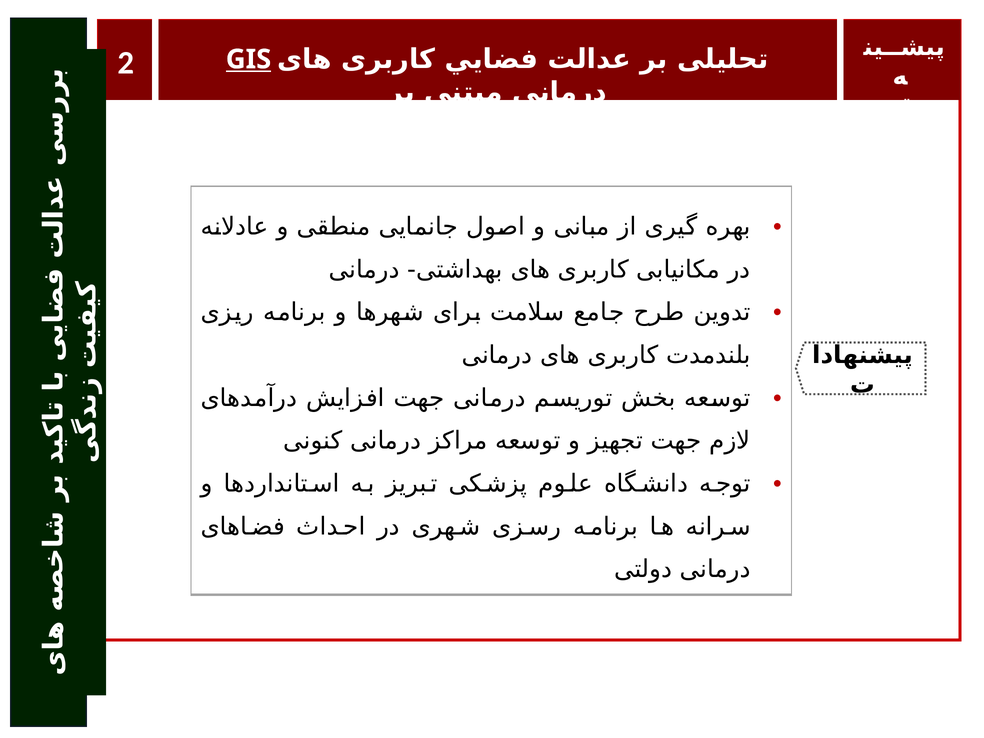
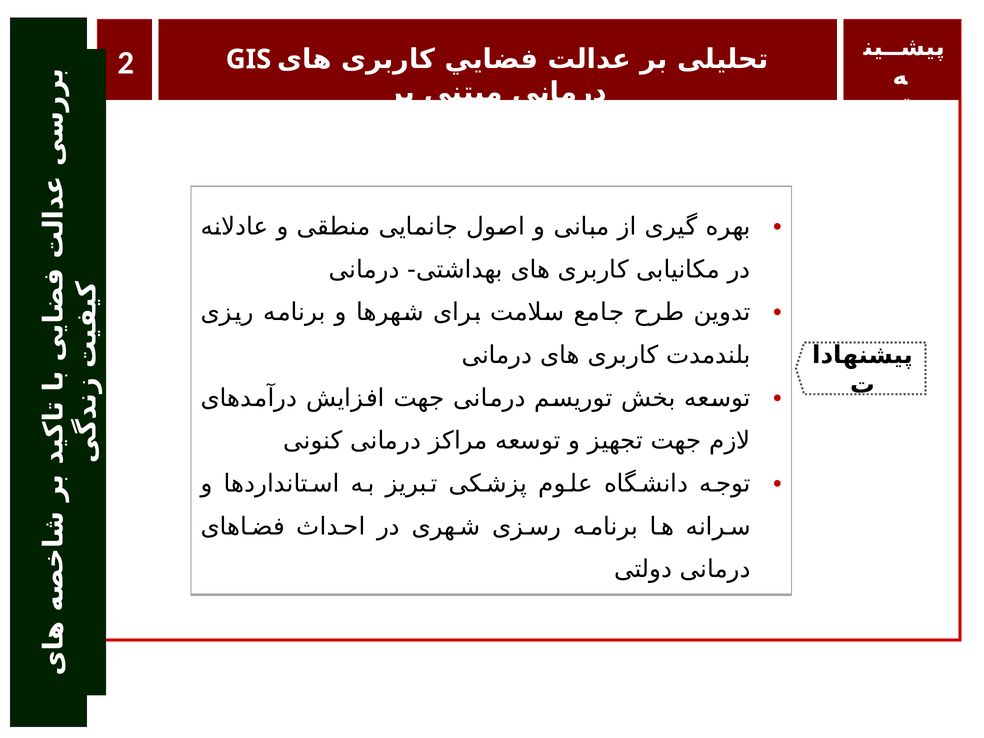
GIS underline: present -> none
